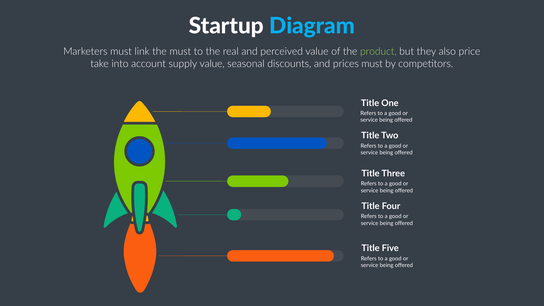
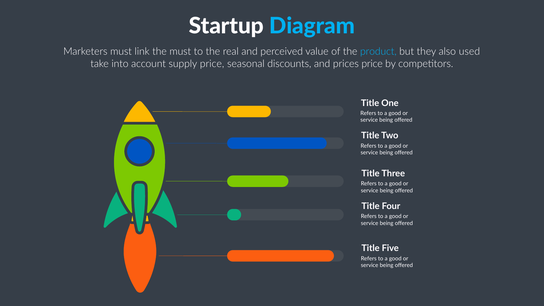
product colour: light green -> light blue
price: price -> used
supply value: value -> price
prices must: must -> price
